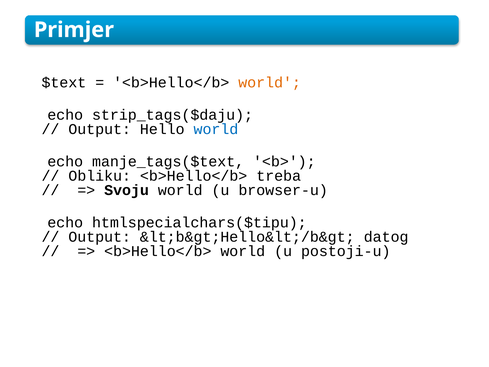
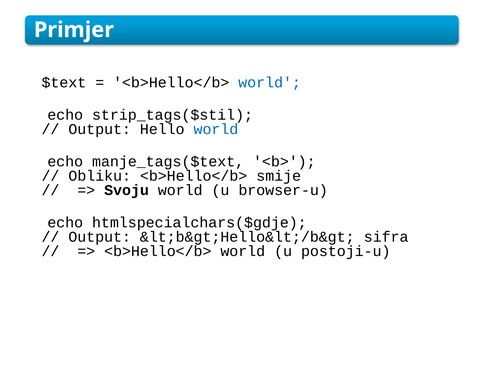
world at (270, 83) colour: orange -> blue
strip_tags($daju: strip_tags($daju -> strip_tags($stil
treba: treba -> smije
htmlspecialchars($tipu: htmlspecialchars($tipu -> htmlspecialchars($gdje
datog: datog -> sifra
